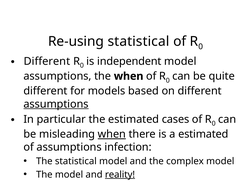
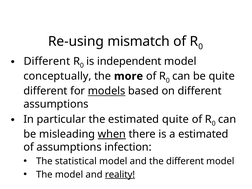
Re-using statistical: statistical -> mismatch
assumptions at (57, 76): assumptions -> conceptually
the when: when -> more
models underline: none -> present
assumptions at (56, 104) underline: present -> none
estimated cases: cases -> quite
the complex: complex -> different
